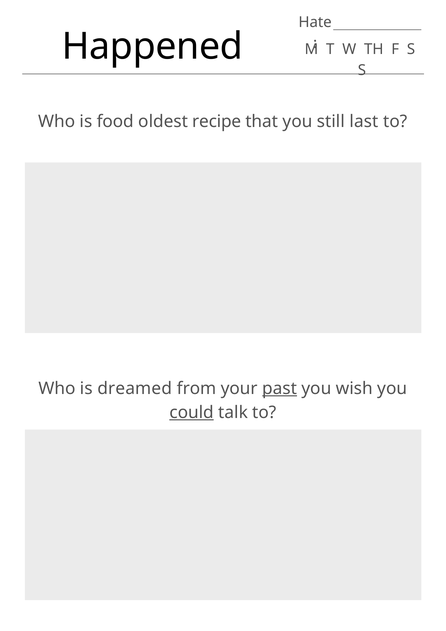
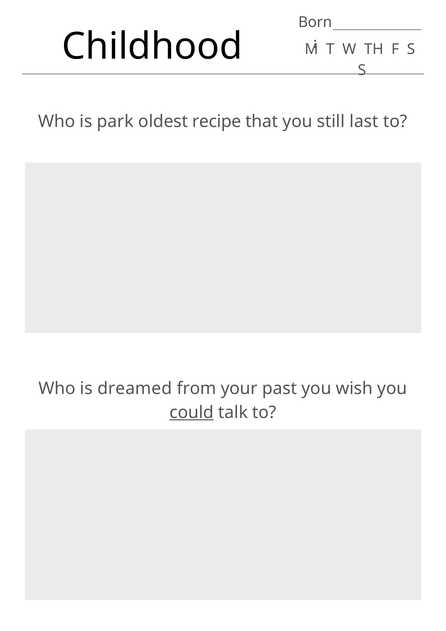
Hate: Hate -> Born
Happened: Happened -> Childhood
food: food -> park
past underline: present -> none
